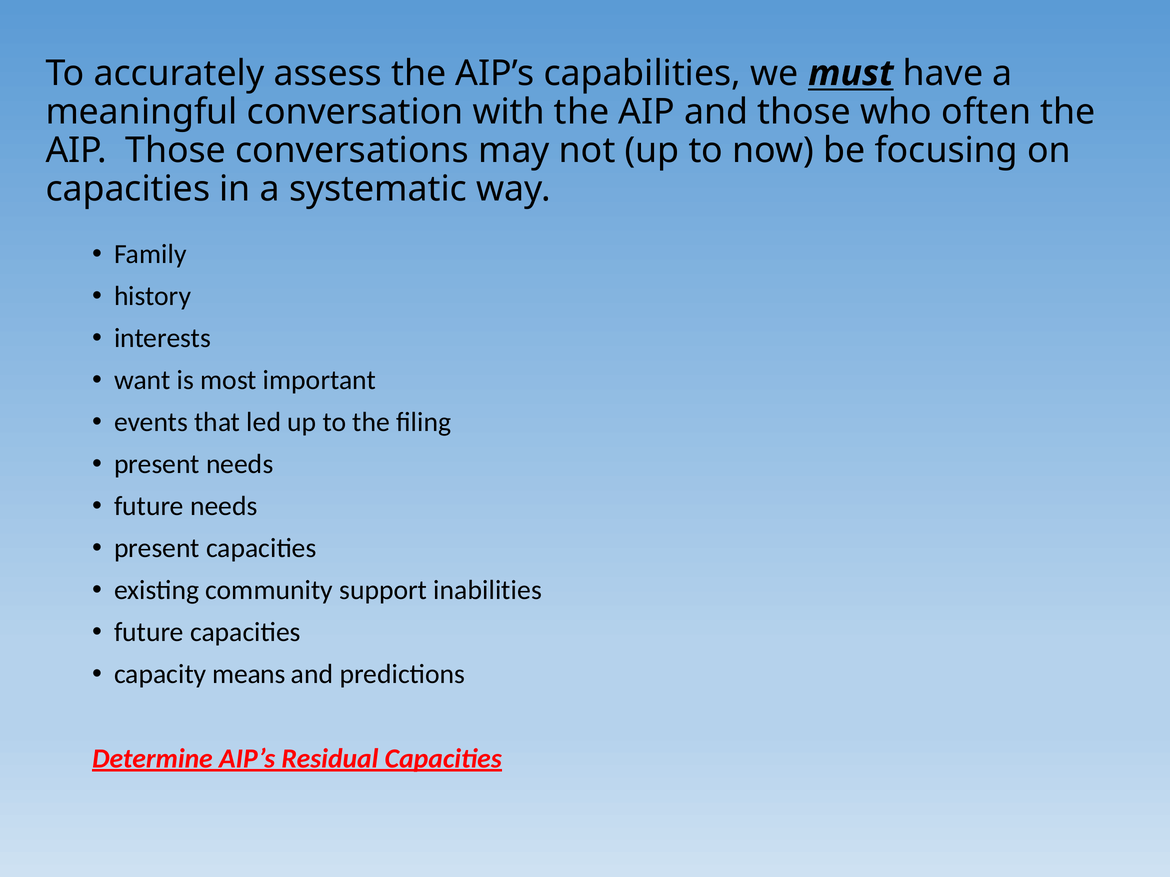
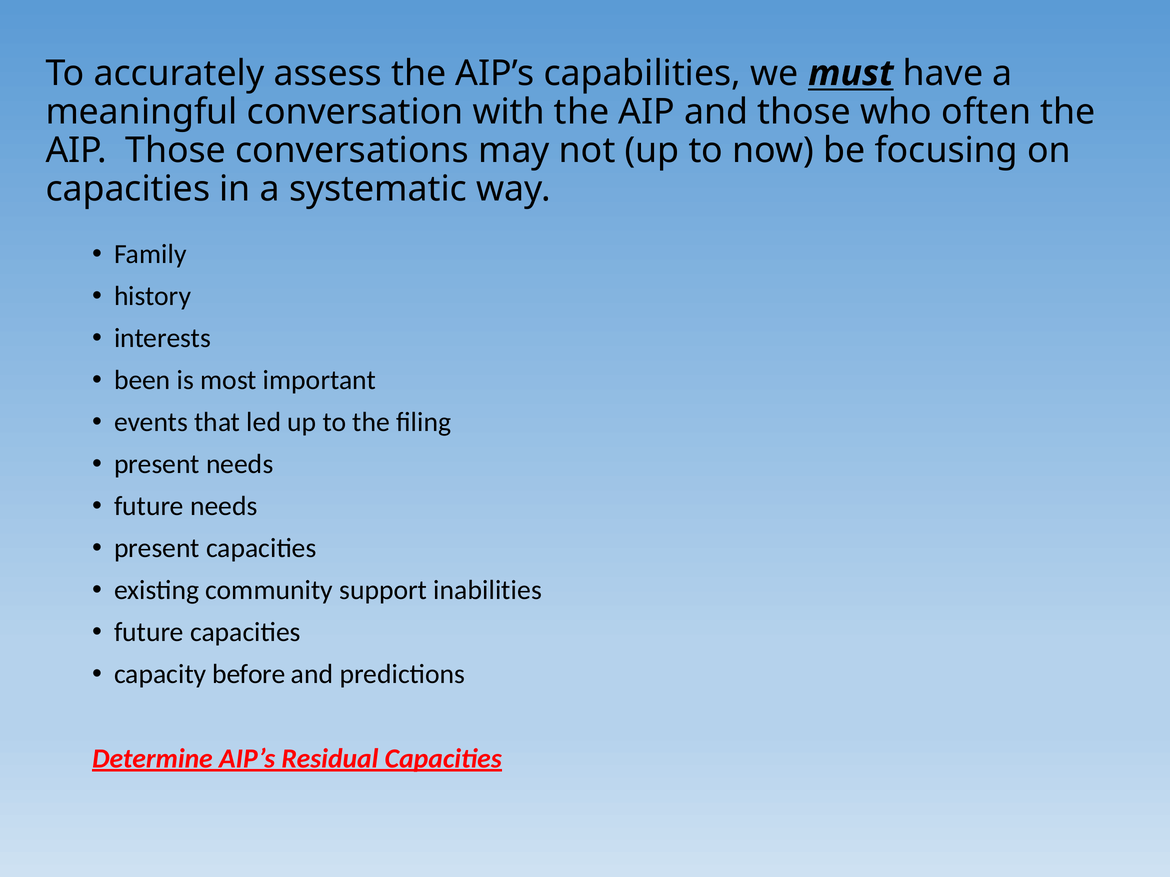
want: want -> been
means: means -> before
